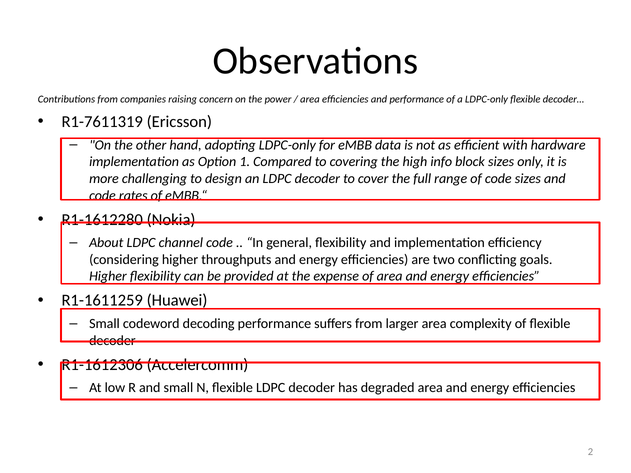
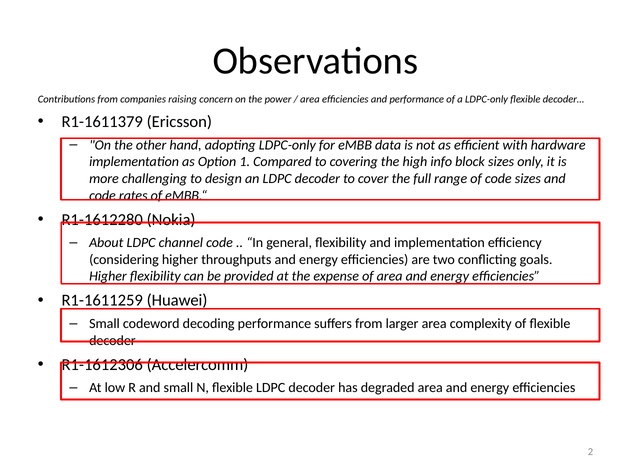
R1-7611319: R1-7611319 -> R1-1611379
